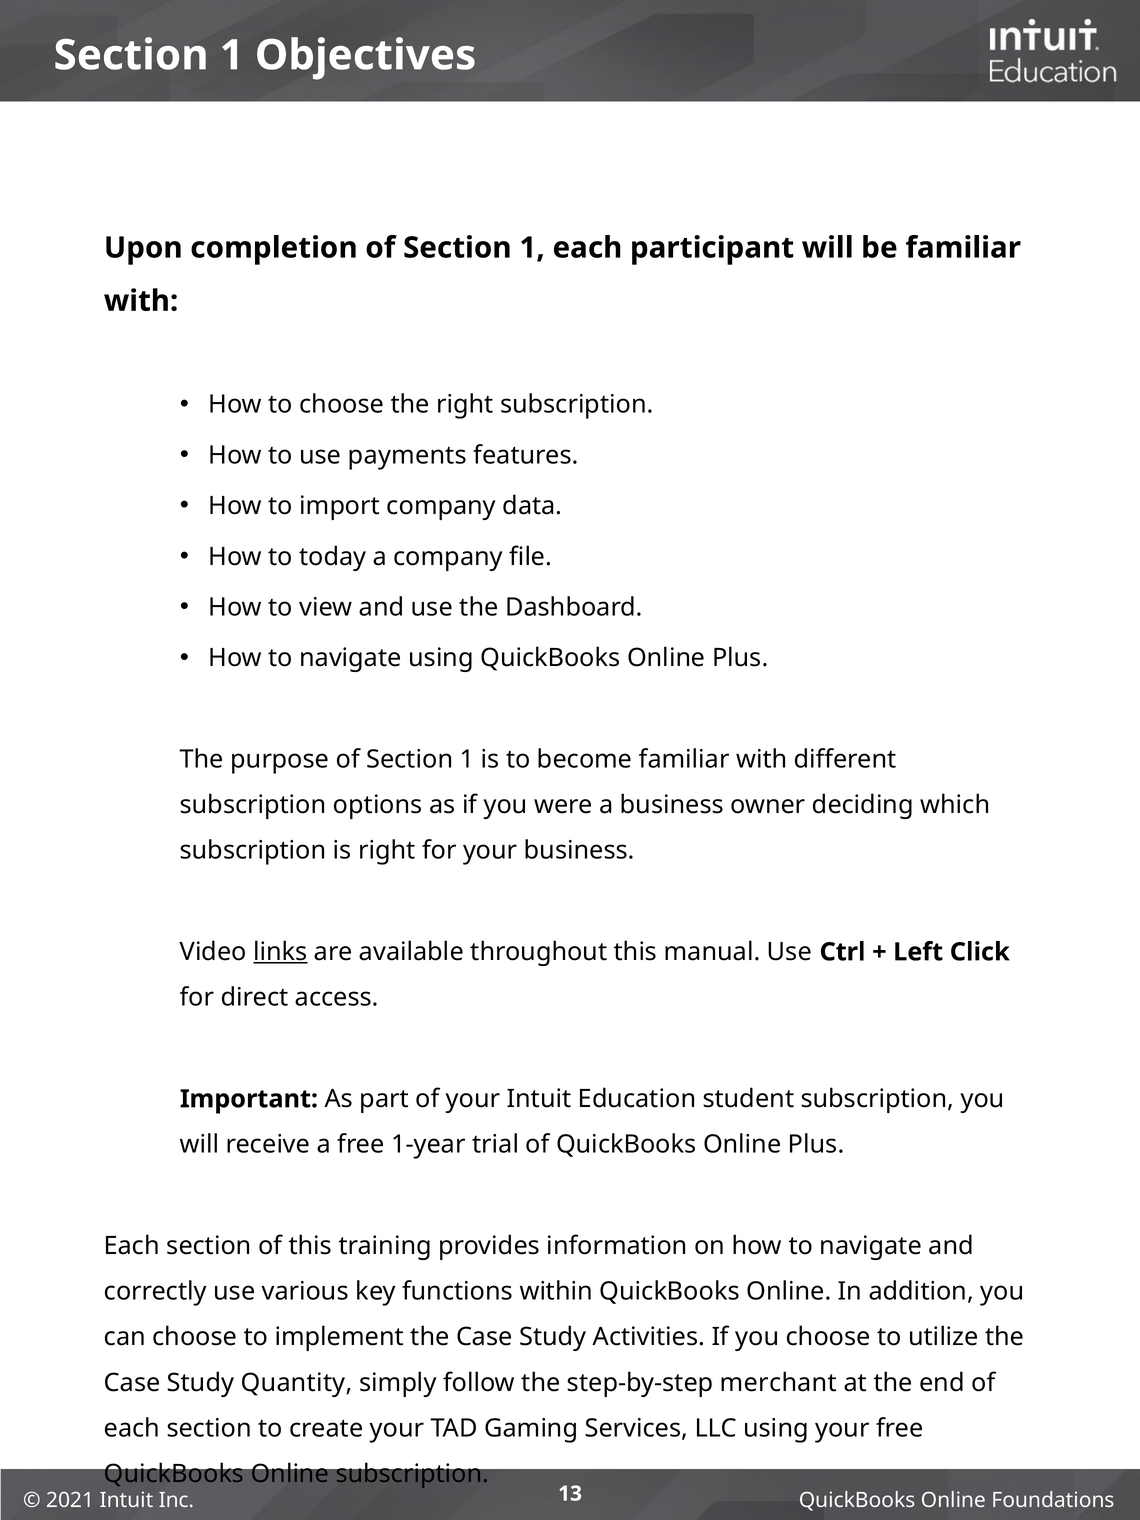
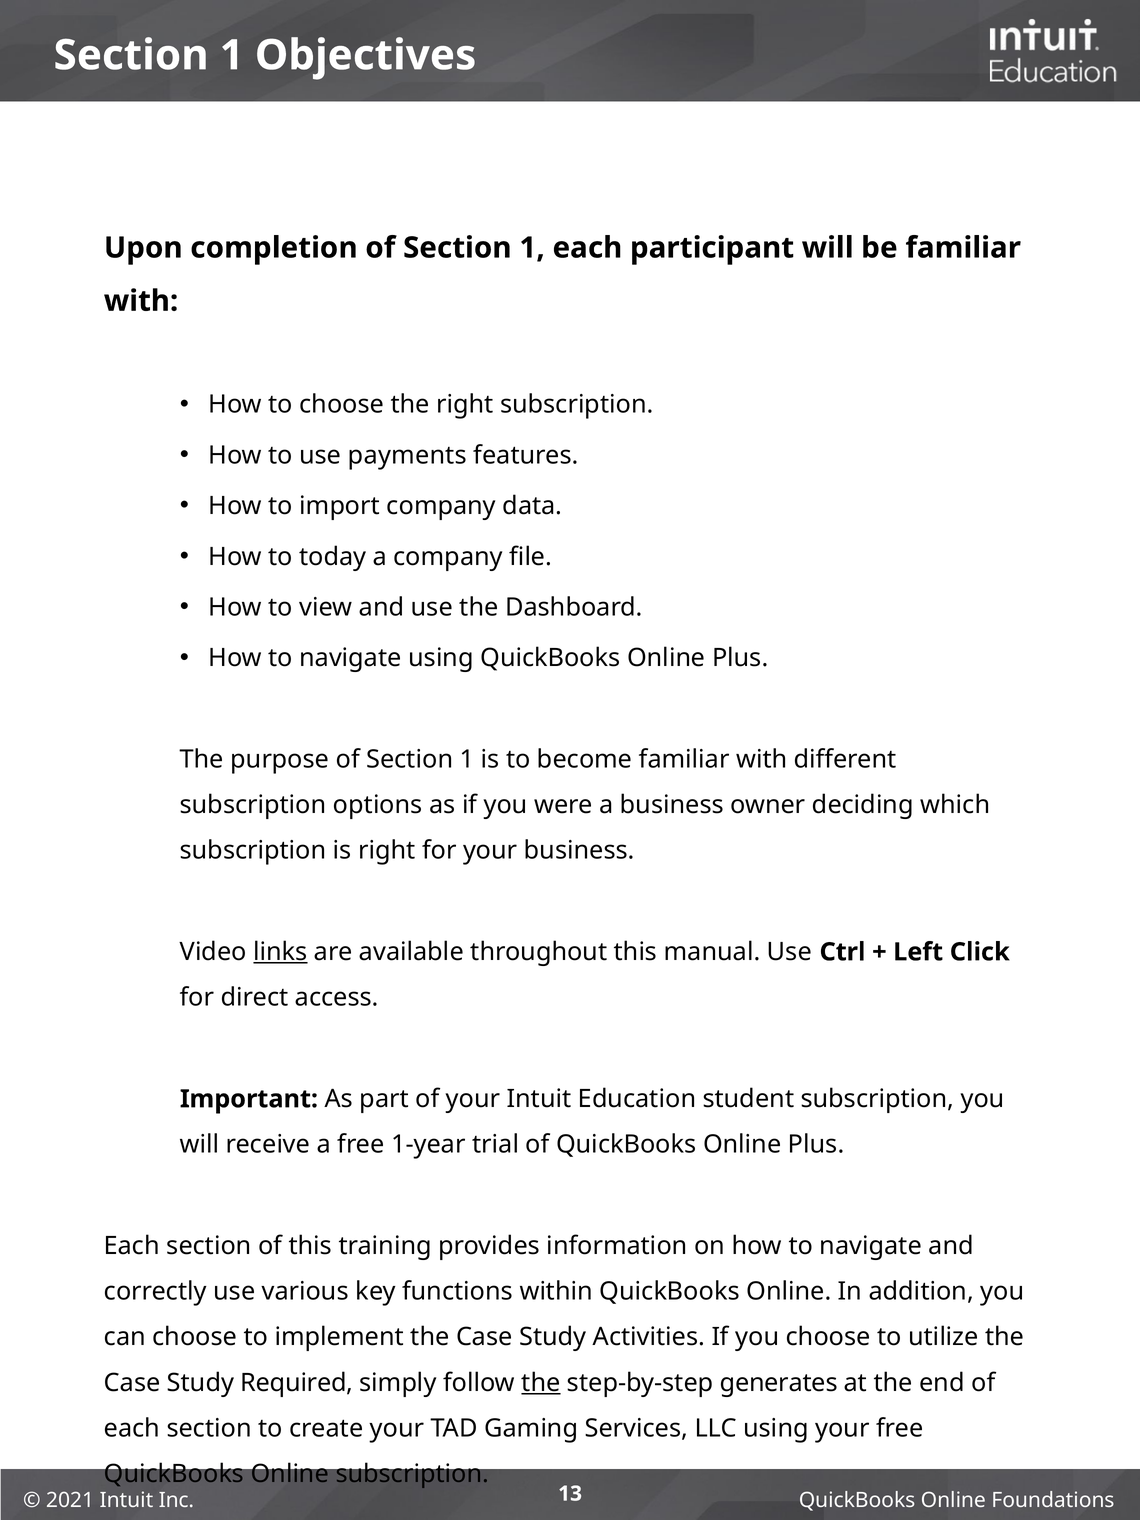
Quantity: Quantity -> Required
the at (541, 1383) underline: none -> present
merchant: merchant -> generates
